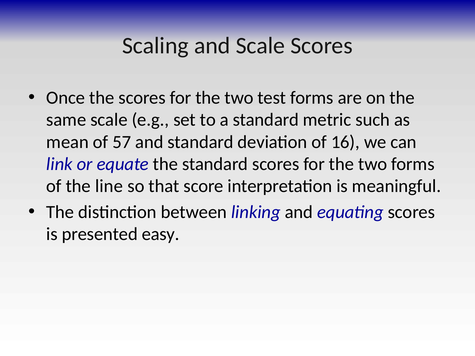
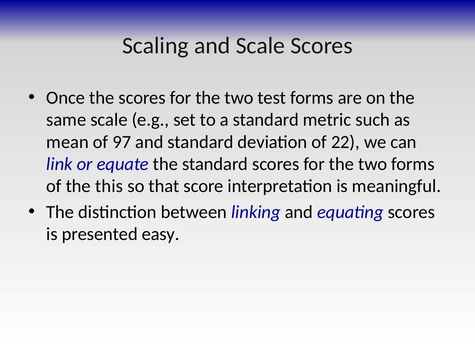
57: 57 -> 97
16: 16 -> 22
line: line -> this
